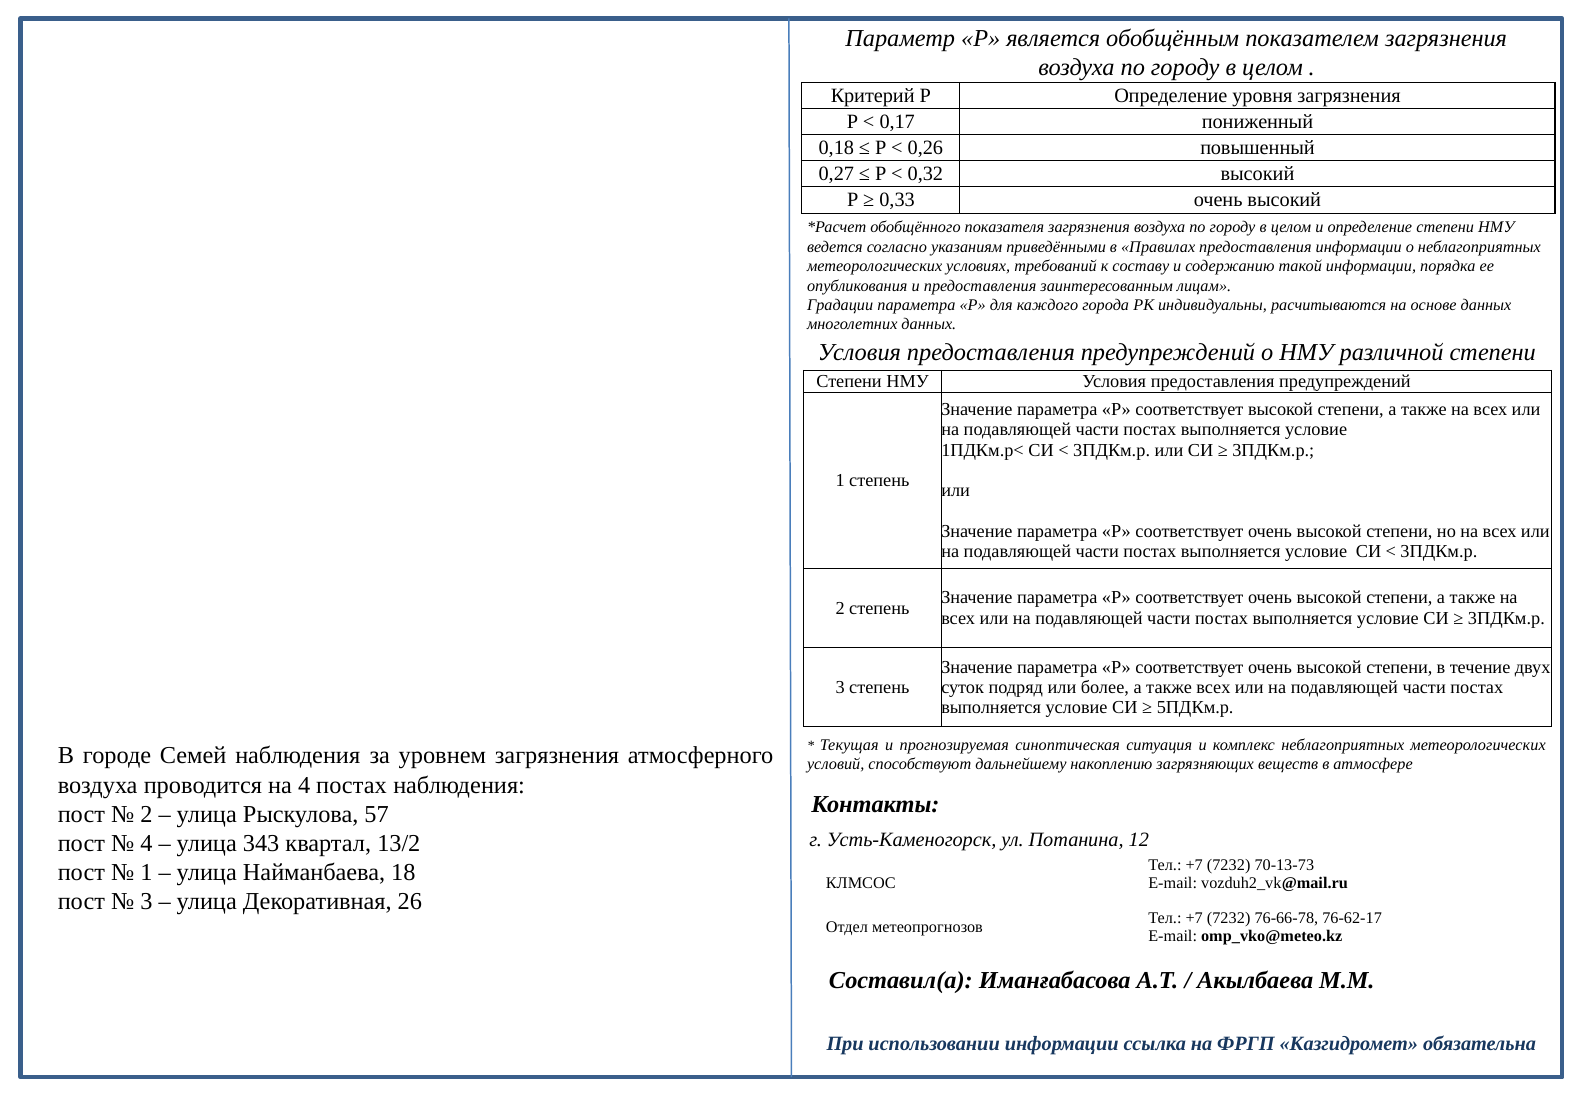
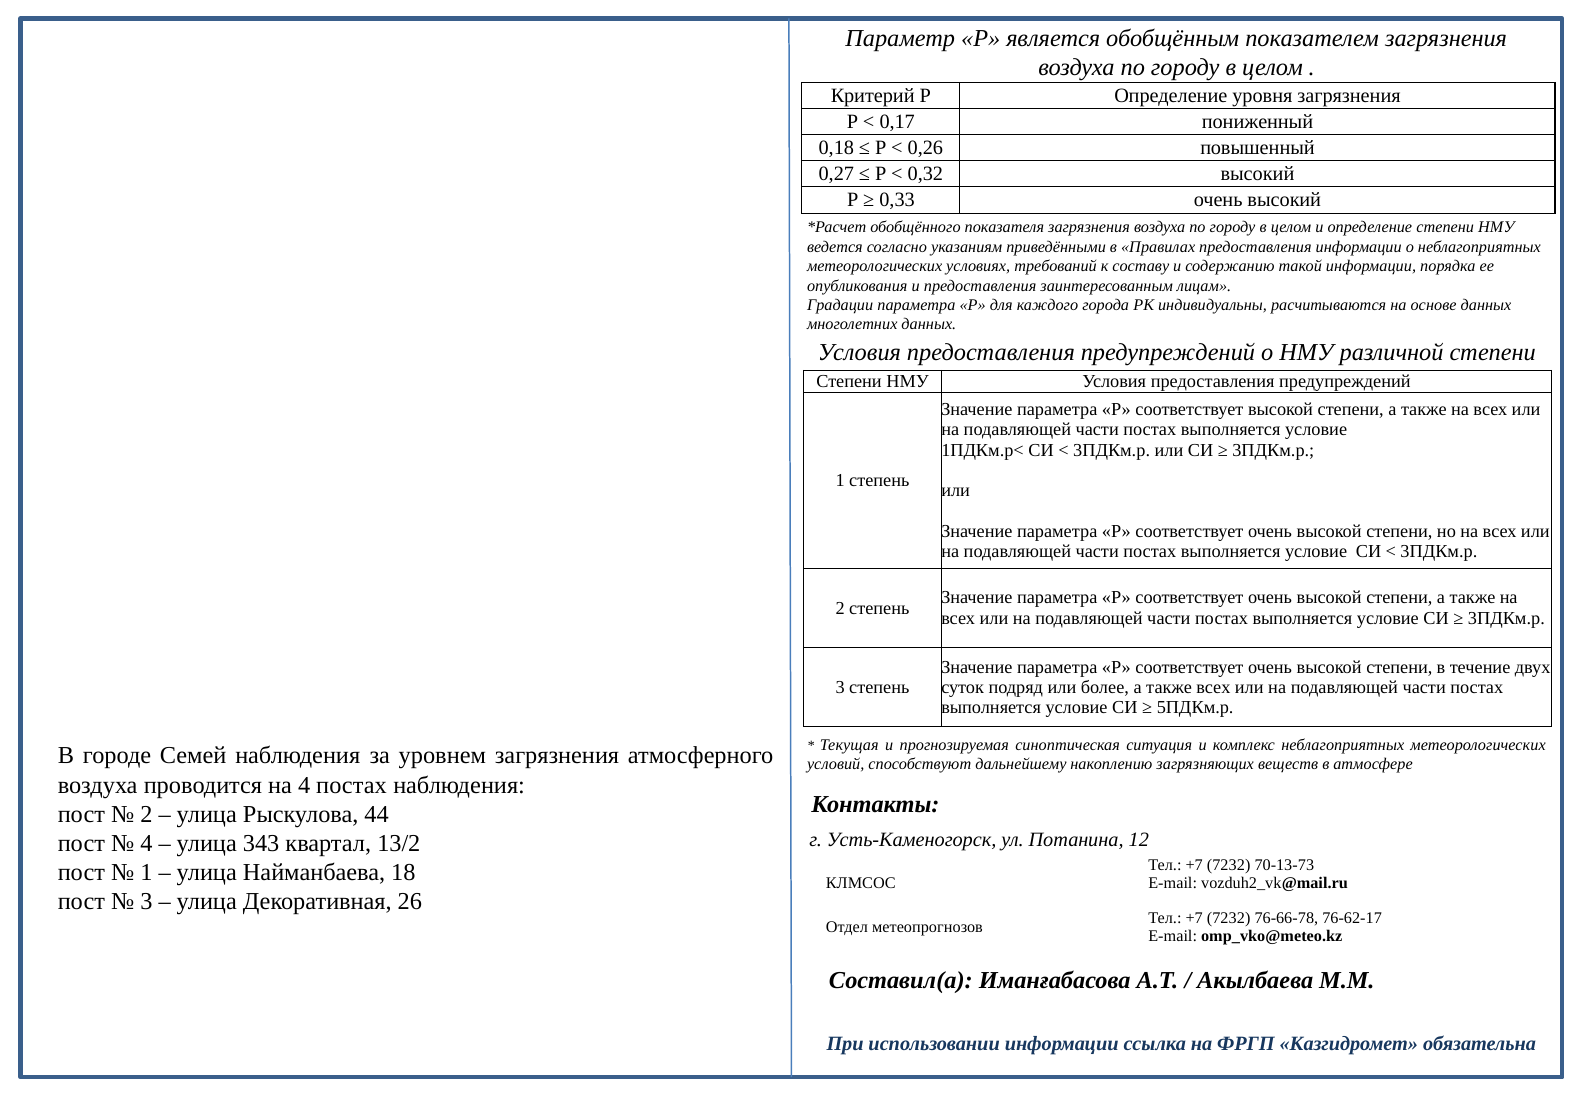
57: 57 -> 44
